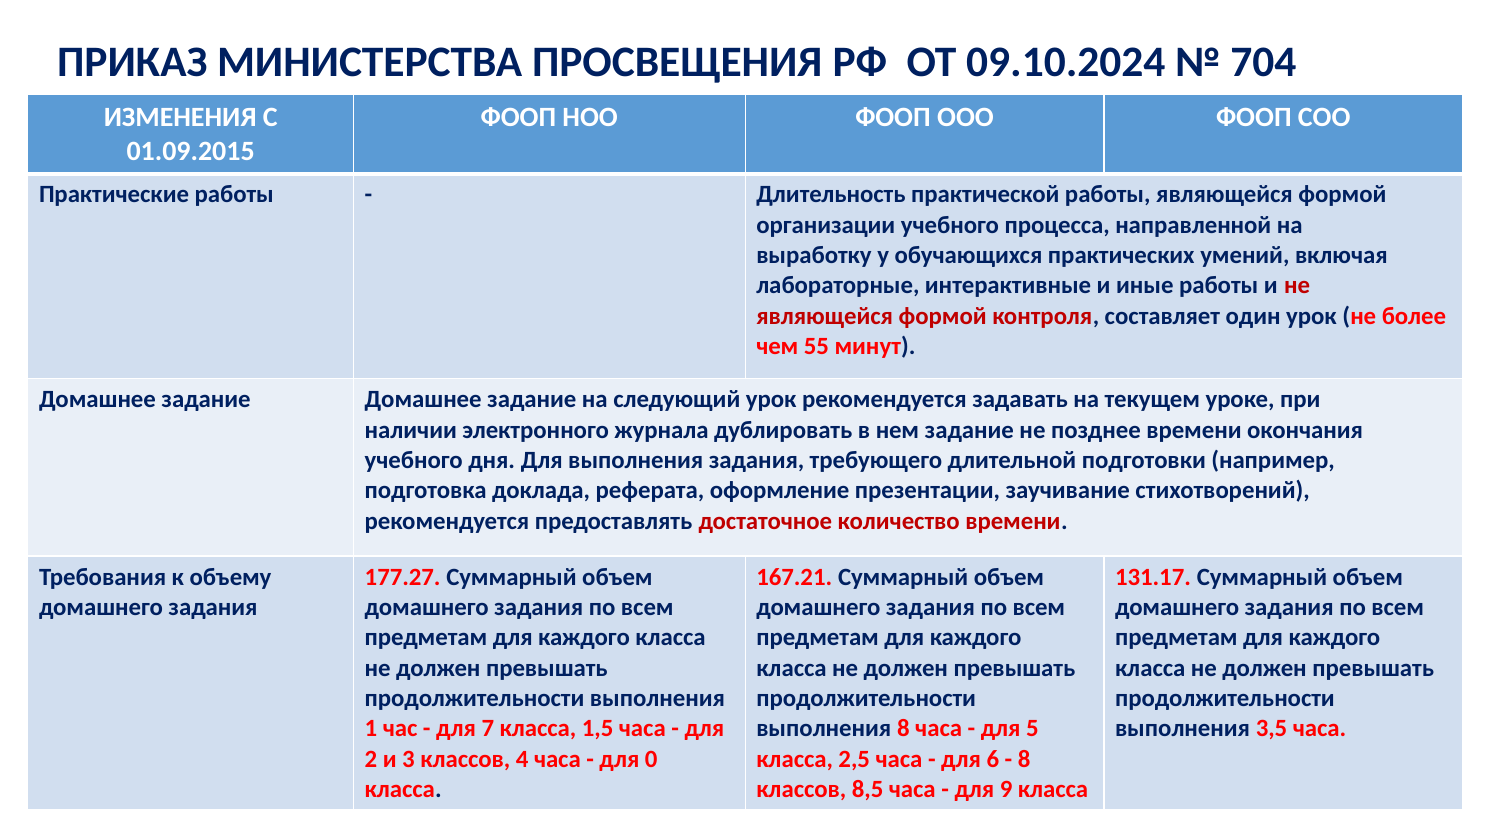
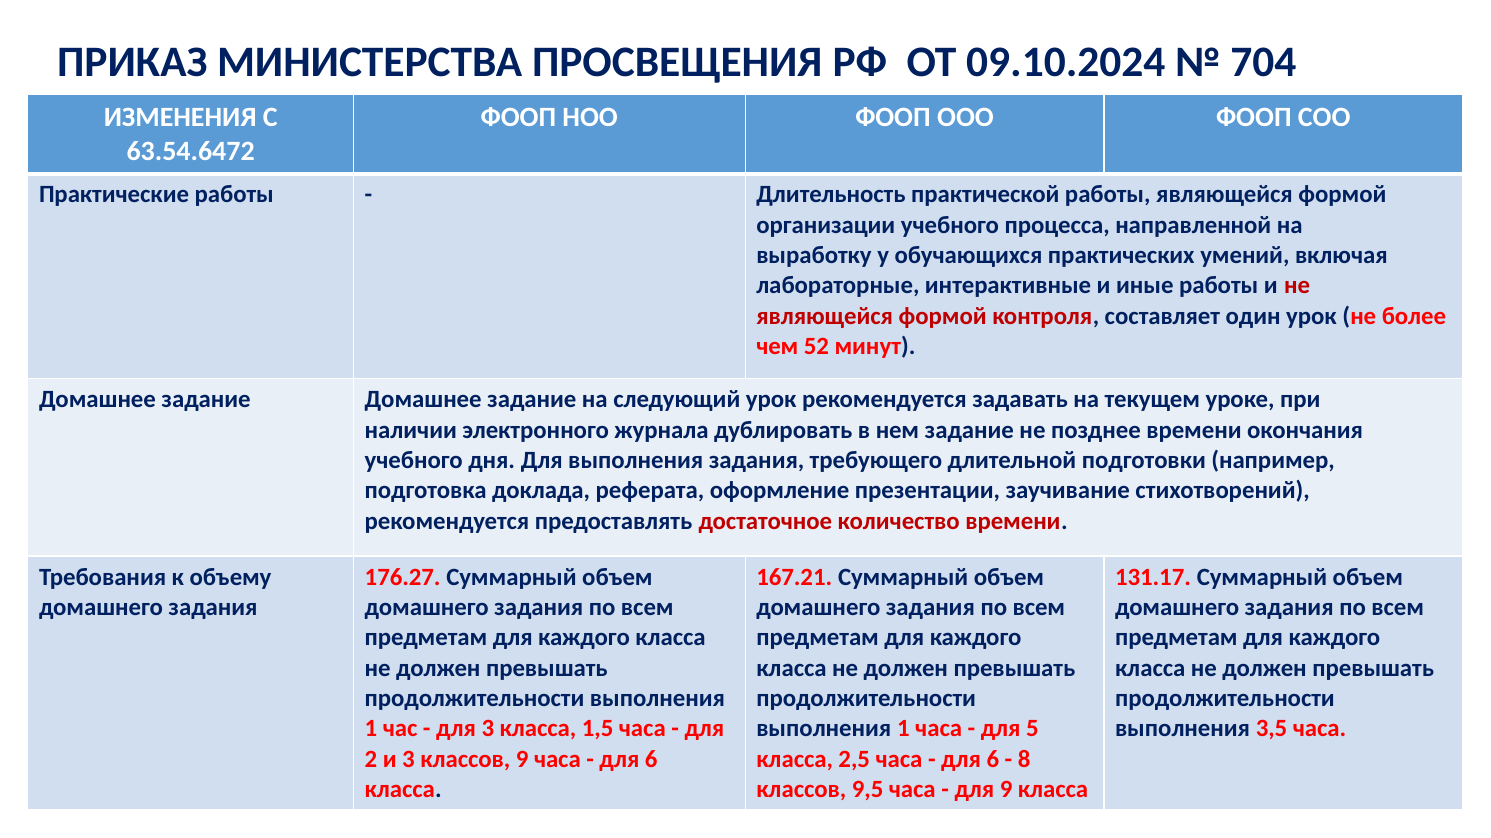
01.09.2015: 01.09.2015 -> 63.54.6472
55: 55 -> 52
177.27: 177.27 -> 176.27
для 7: 7 -> 3
8 at (903, 729): 8 -> 1
классов 4: 4 -> 9
0 at (651, 760): 0 -> 6
8,5: 8,5 -> 9,5
